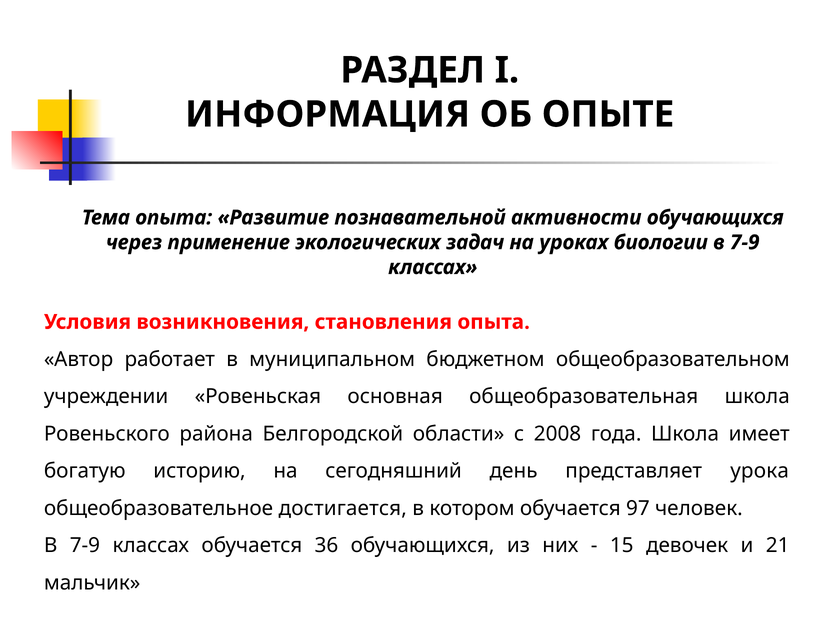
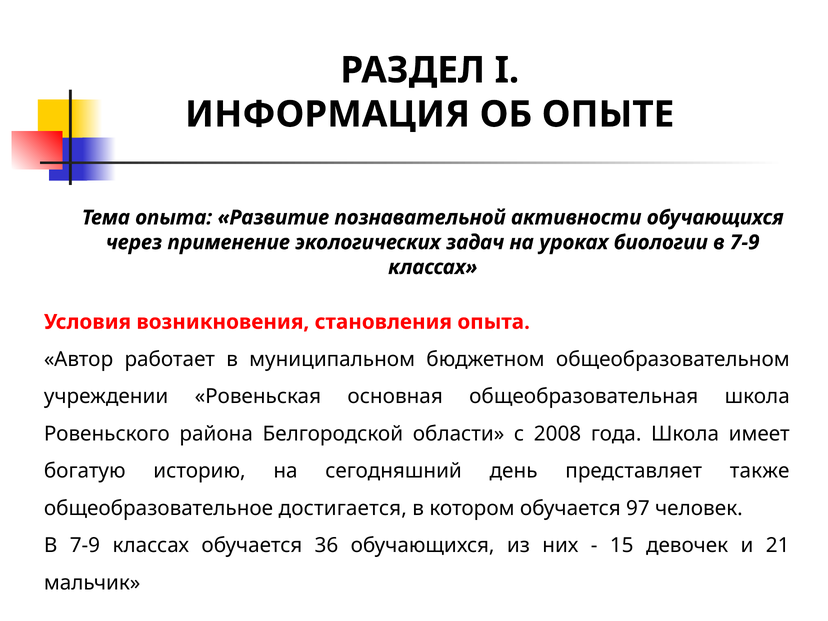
урока: урока -> также
